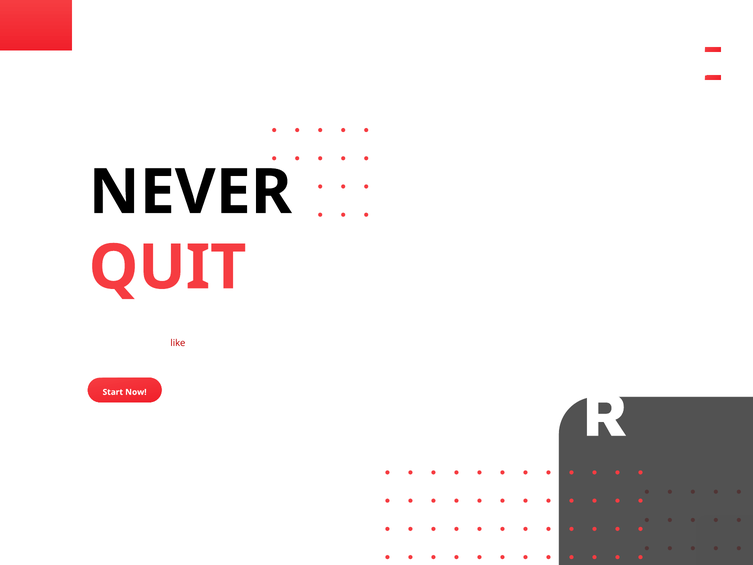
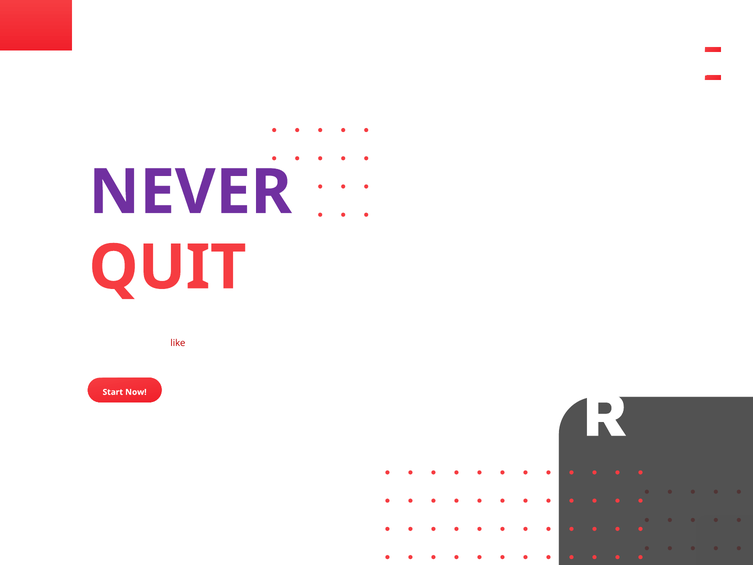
NEVER colour: black -> purple
